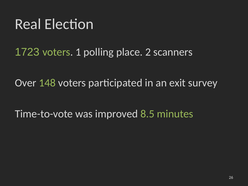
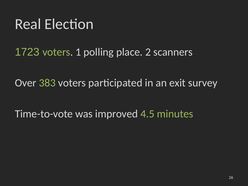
148: 148 -> 383
8.5: 8.5 -> 4.5
